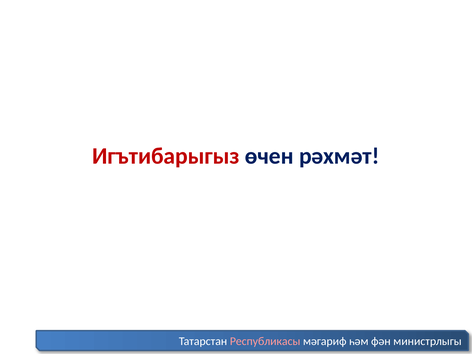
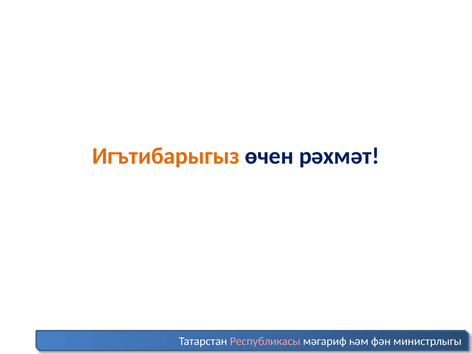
Игътибарыгыз colour: red -> orange
